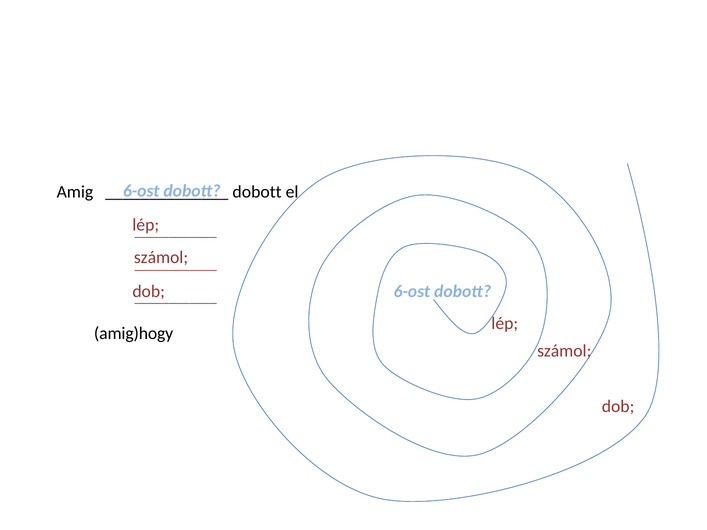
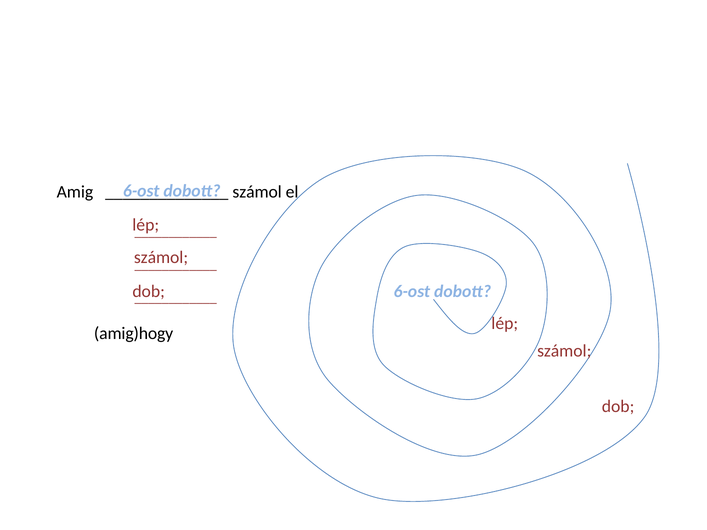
dobott at (257, 192): dobott -> számol
